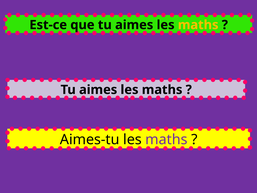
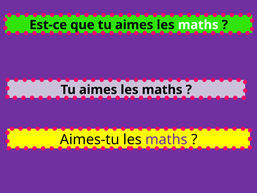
maths at (198, 25) colour: yellow -> white
